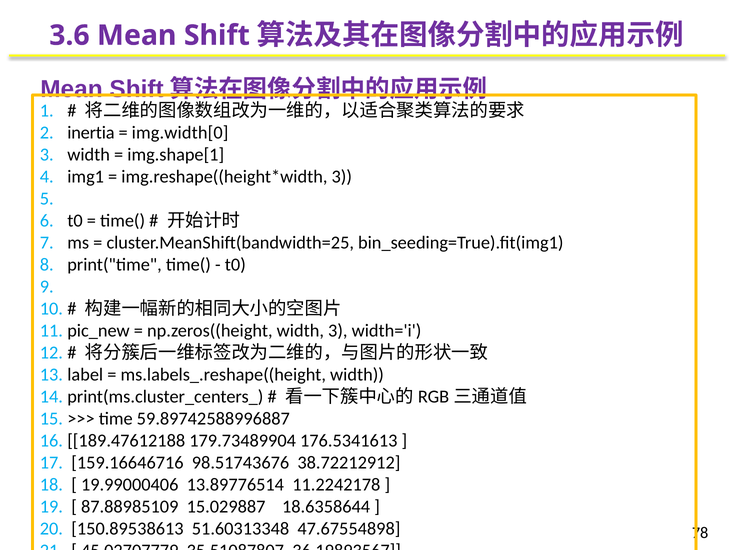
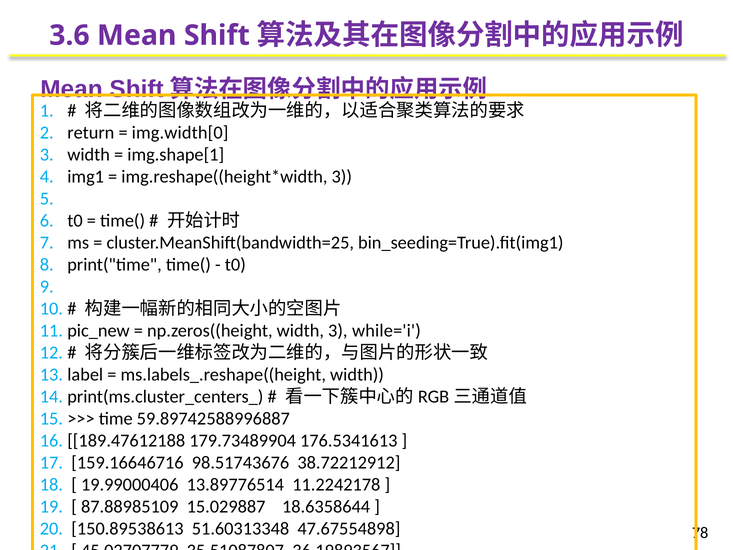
inertia: inertia -> return
width='i: width='i -> while='i
